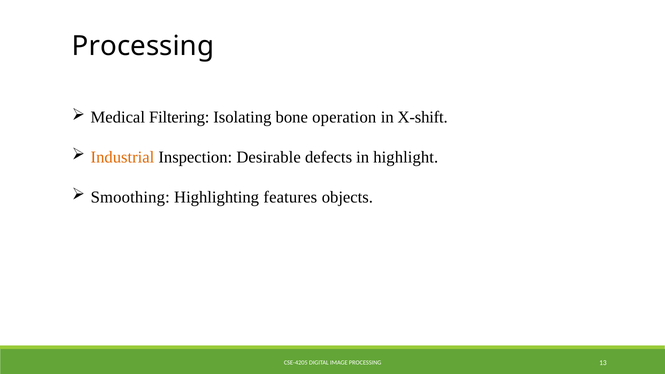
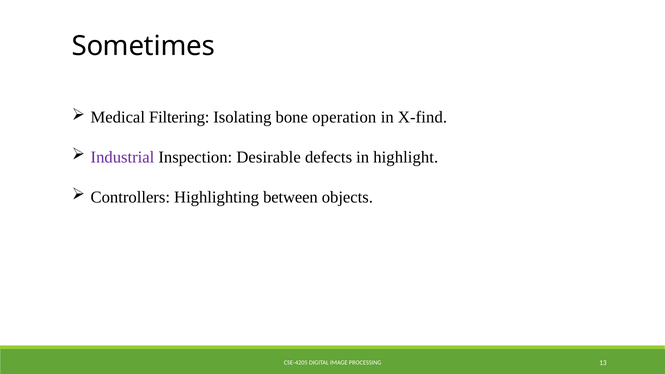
Processing at (143, 46): Processing -> Sometimes
X-shift: X-shift -> X-find
Industrial colour: orange -> purple
Smoothing: Smoothing -> Controllers
features: features -> between
